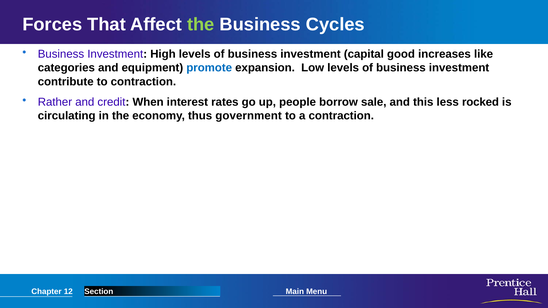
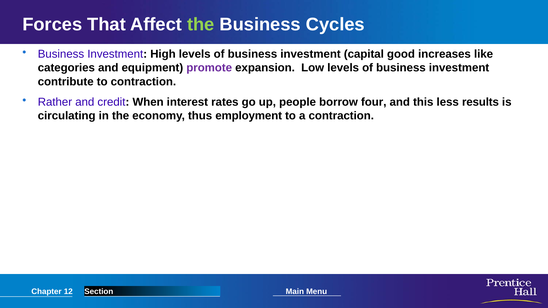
promote colour: blue -> purple
sale: sale -> four
rocked: rocked -> results
government: government -> employment
